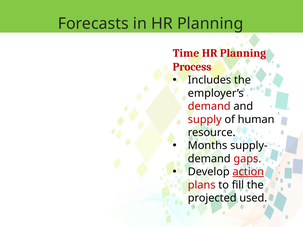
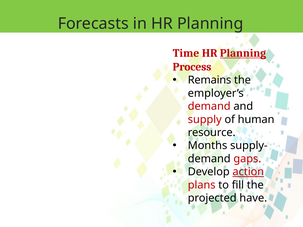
Planning at (243, 53) underline: none -> present
Includes: Includes -> Remains
used: used -> have
